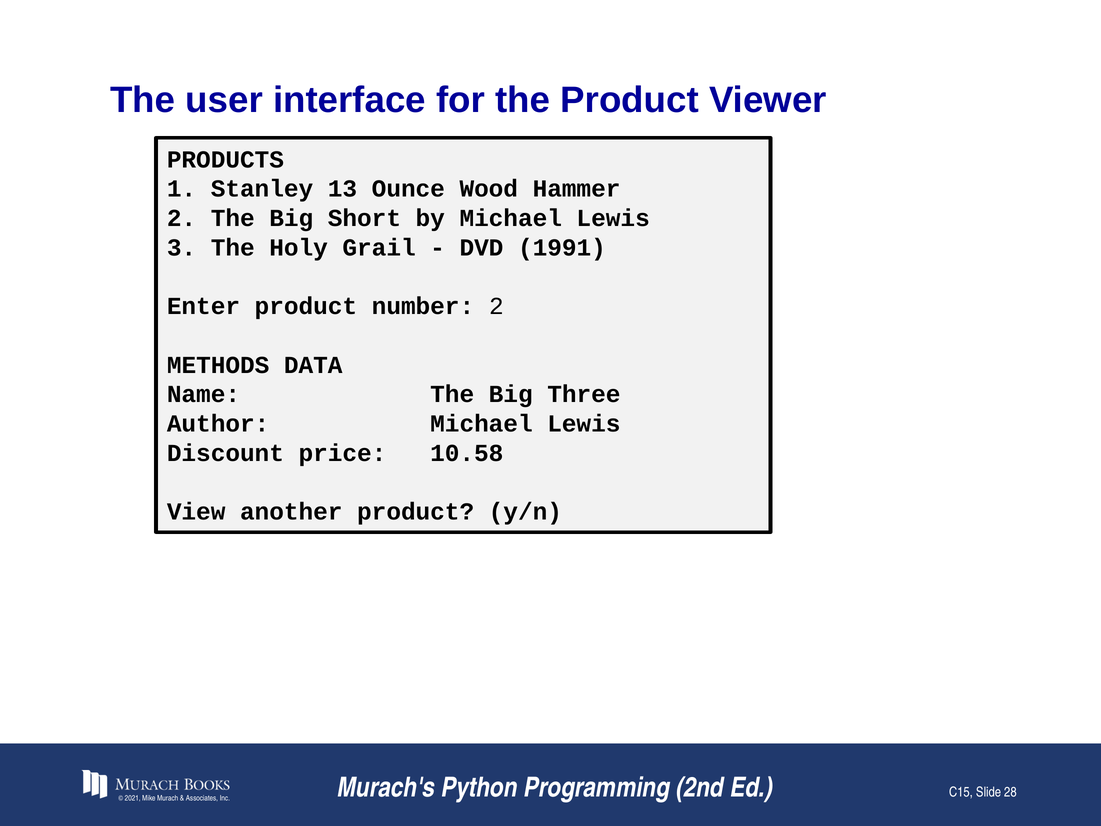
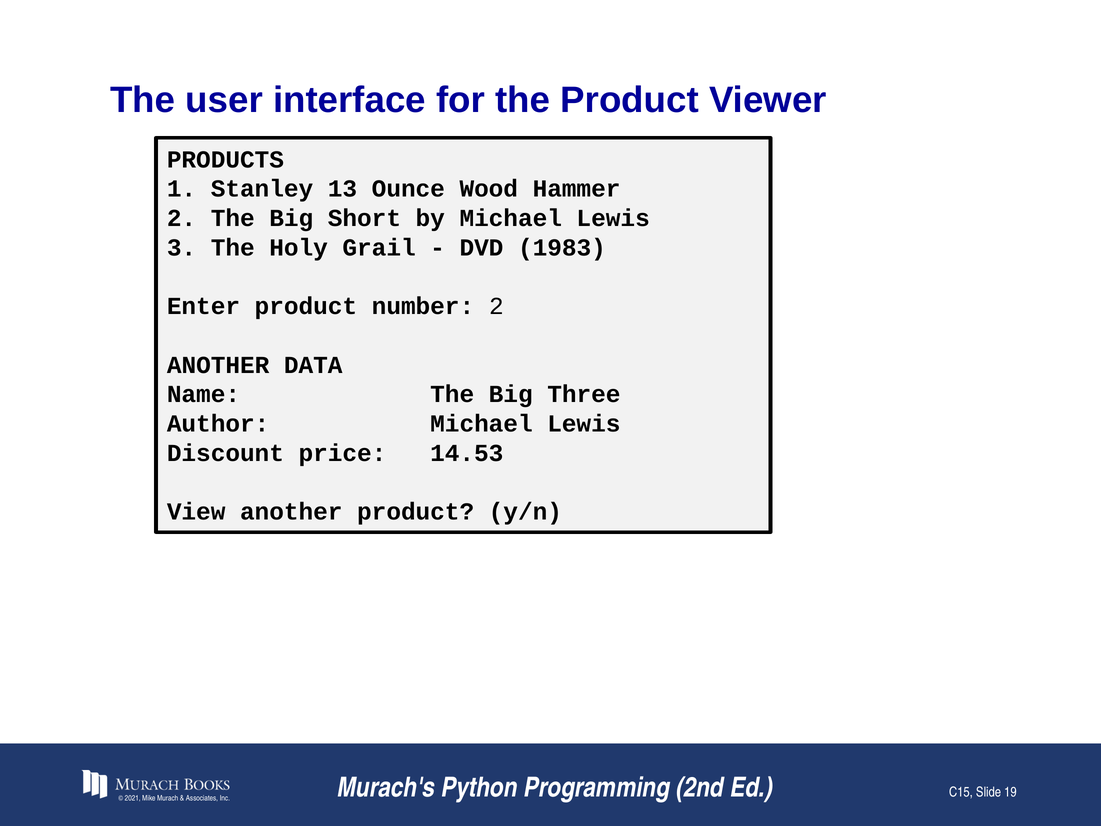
1991: 1991 -> 1983
METHODS at (218, 365): METHODS -> ANOTHER
10.58: 10.58 -> 14.53
28: 28 -> 19
